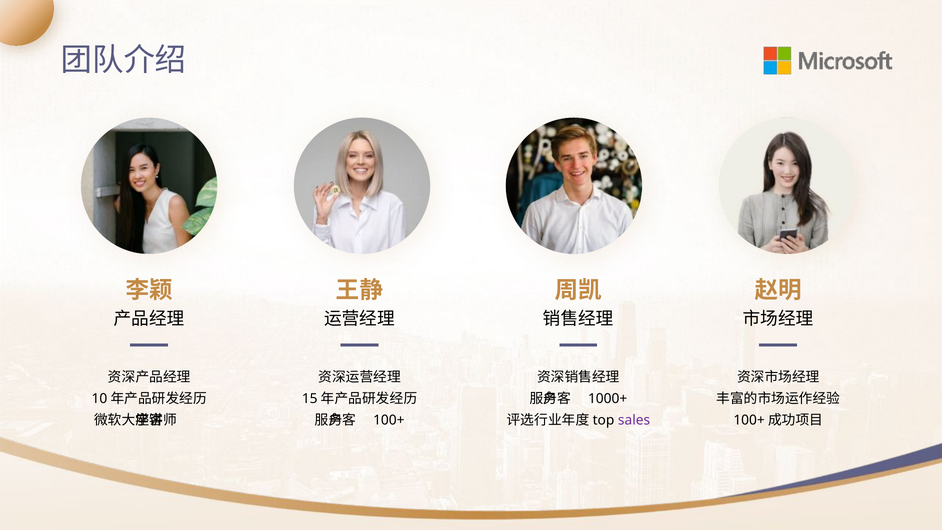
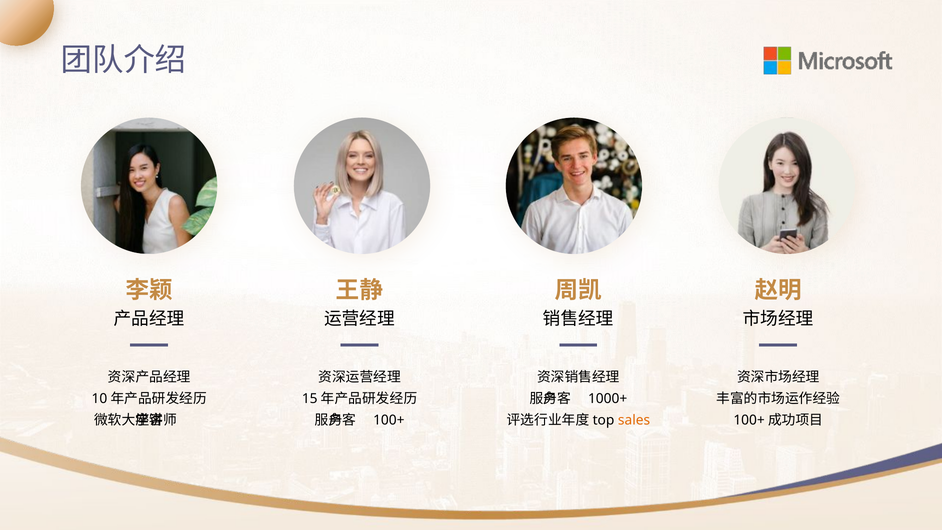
sales colour: purple -> orange
